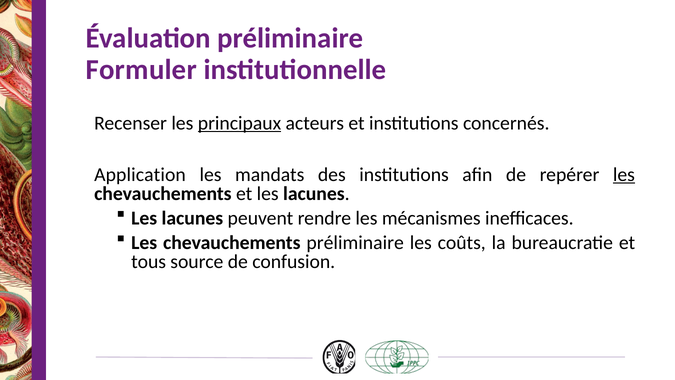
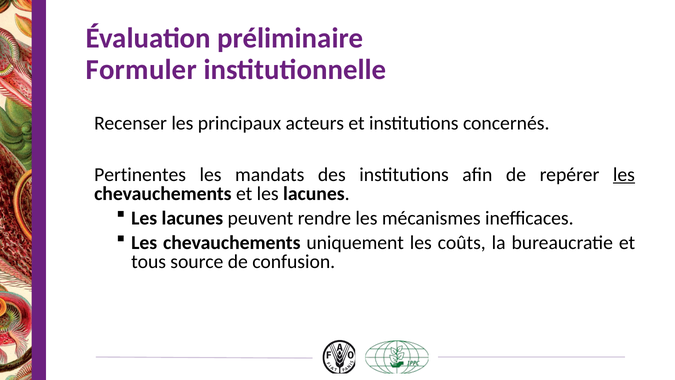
principaux underline: present -> none
Application: Application -> Pertinentes
chevauchements préliminaire: préliminaire -> uniquement
